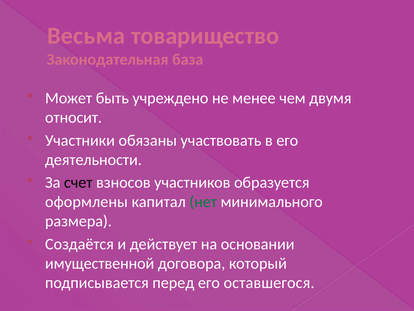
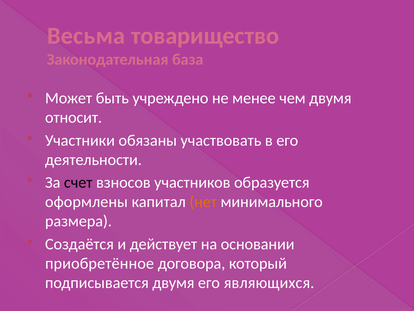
нет colour: green -> orange
имущественной: имущественной -> приобретённое
подписывается перед: перед -> двумя
оставшегося: оставшегося -> являющихся
